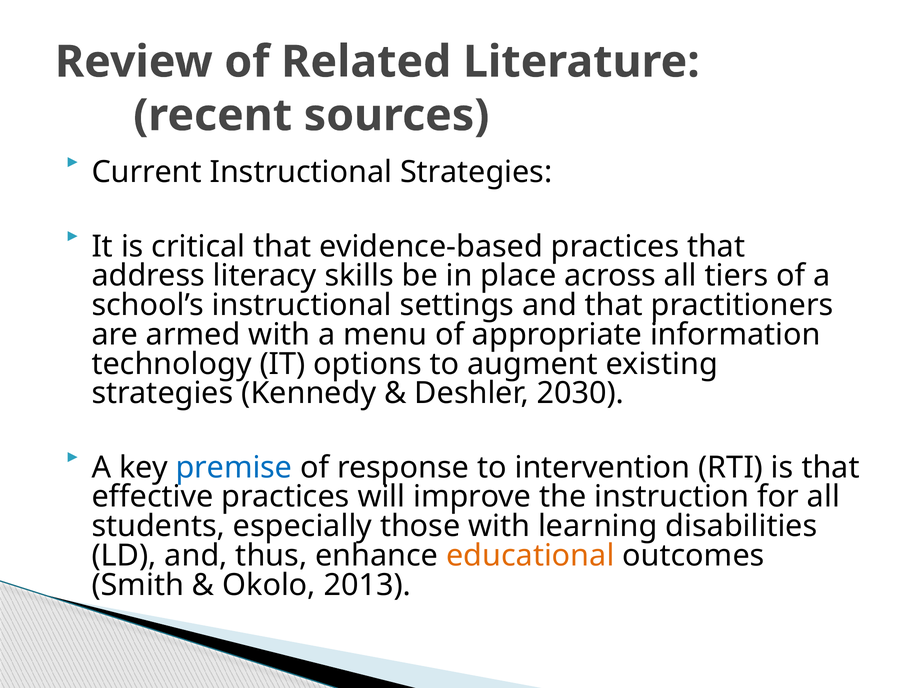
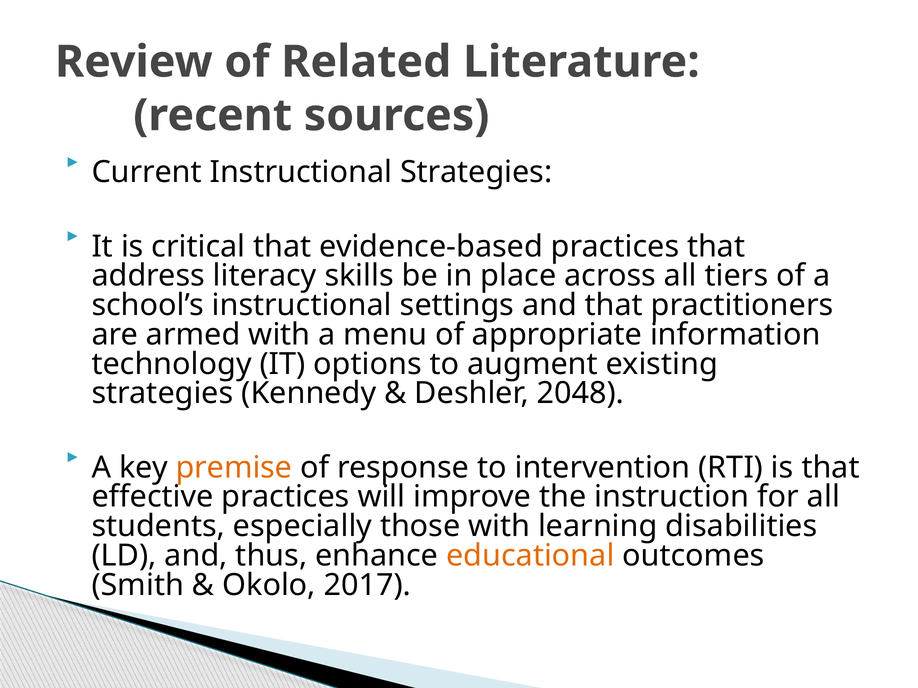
2030: 2030 -> 2048
premise colour: blue -> orange
2013: 2013 -> 2017
